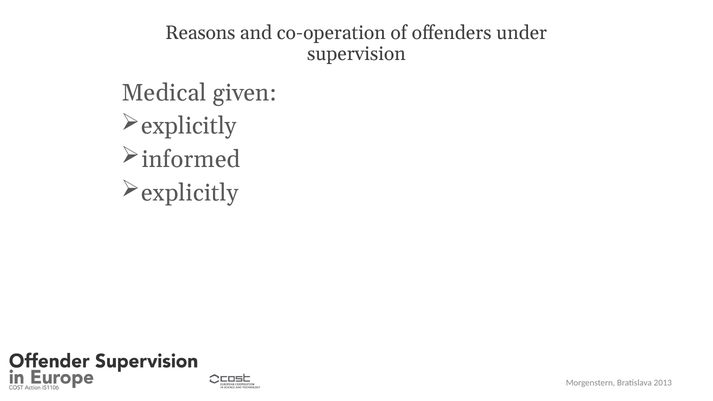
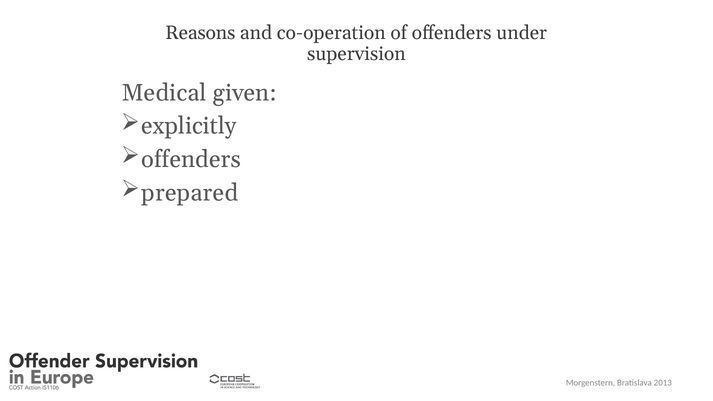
informed at (191, 159): informed -> offenders
explicitly at (190, 193): explicitly -> prepared
